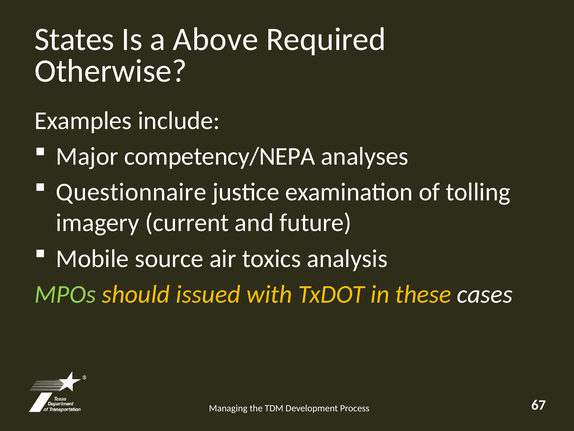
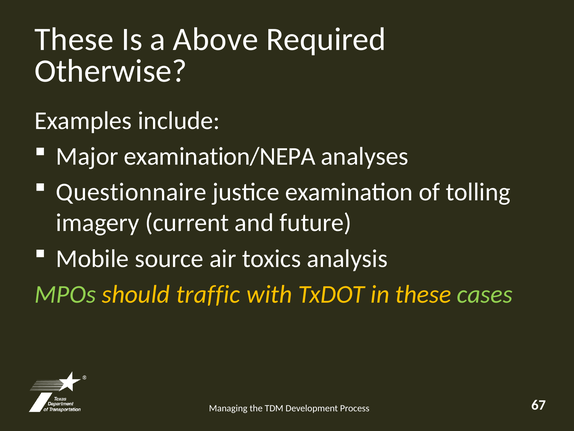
States at (74, 39): States -> These
competency/NEPA: competency/NEPA -> examination/NEPA
issued: issued -> traffic
cases colour: white -> light green
